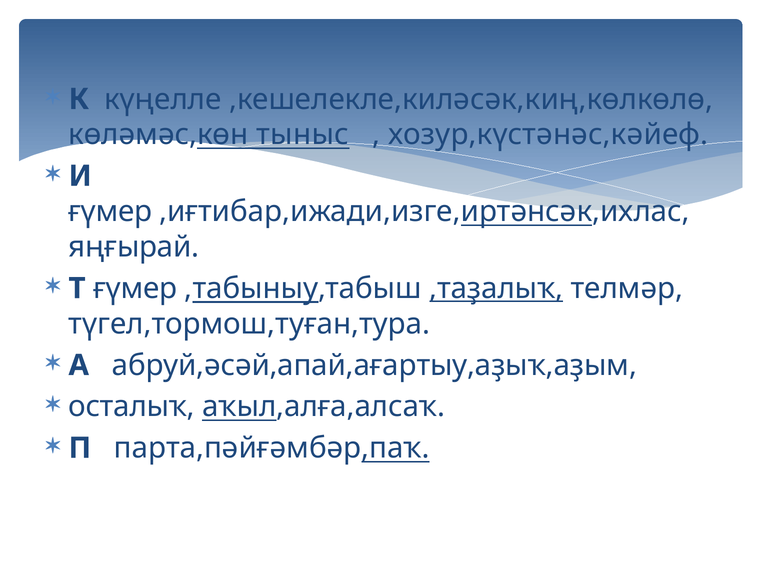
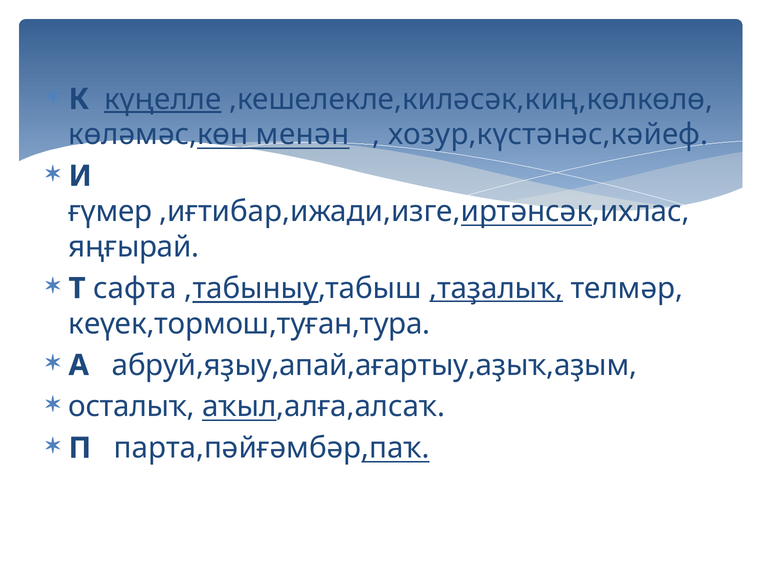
күңелле underline: none -> present
тыныс: тыныс -> менән
Т ғүмер: ғүмер -> сафта
түгел,тормош,туған,тура: түгел,тормош,туған,тура -> кеүек,тормош,туған,тура
абруй,әсәй,апай,ағартыу,аҙыҡ,аҙым: абруй,әсәй,апай,ағартыу,аҙыҡ,аҙым -> абруй,яҙыу,апай,ағартыу,аҙыҡ,аҙым
